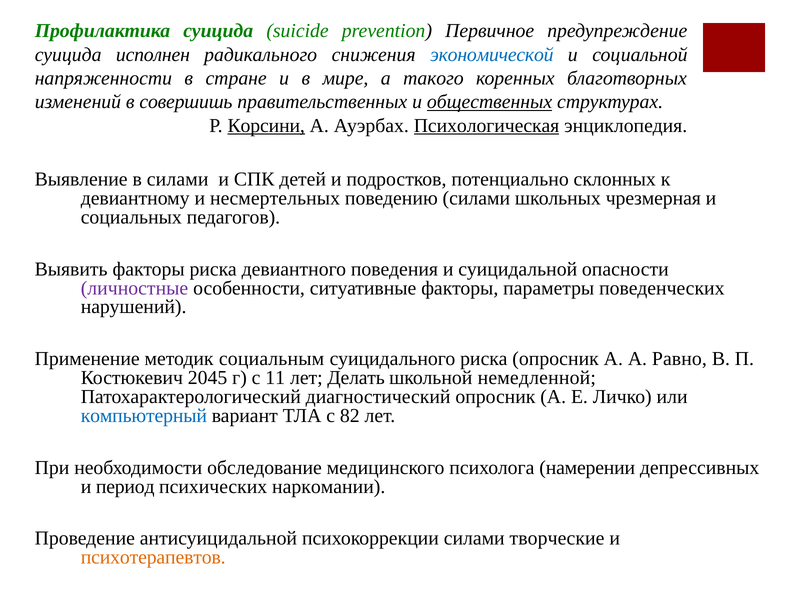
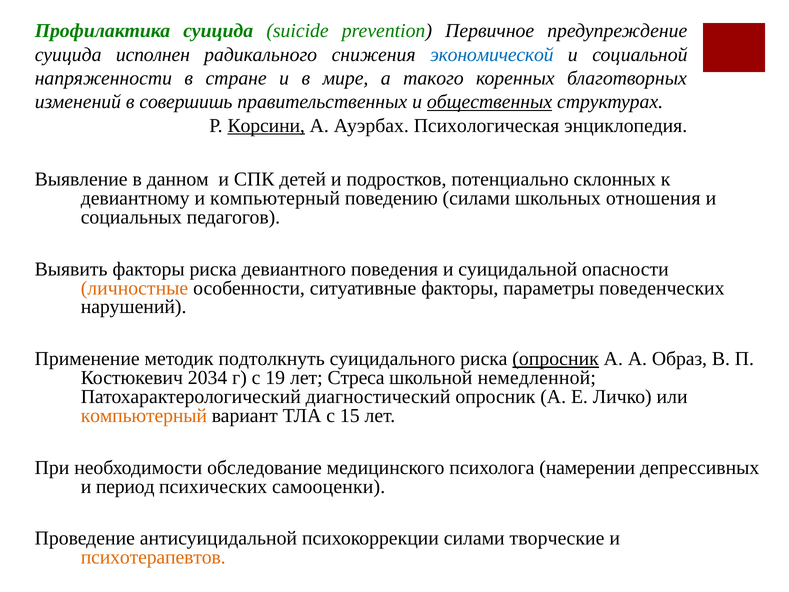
Психологическая underline: present -> none
в силами: силами -> данном
и несмертельных: несмертельных -> компьютерный
чрезмерная: чрезмерная -> отношения
личностные colour: purple -> orange
социальным: социальным -> подтолкнуть
опросник at (556, 359) underline: none -> present
Равно: Равно -> Образ
2045: 2045 -> 2034
11: 11 -> 19
Делать: Делать -> Стреса
компьютерный at (144, 416) colour: blue -> orange
82: 82 -> 15
наркомании: наркомании -> самооценки
